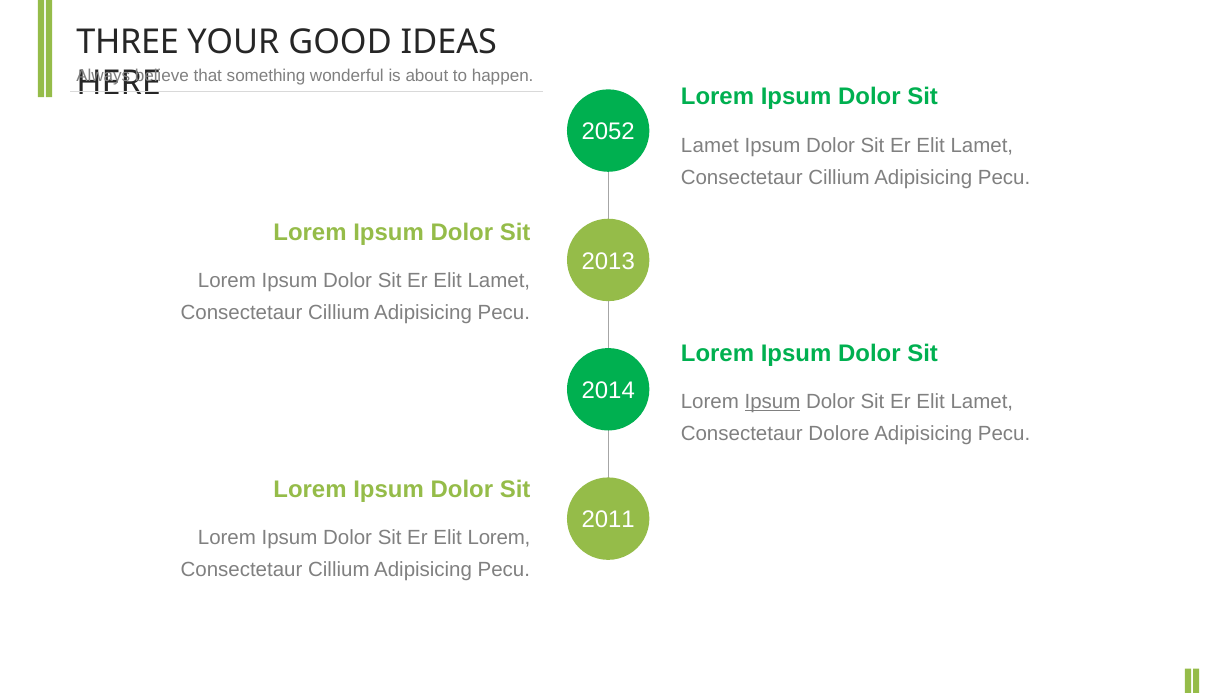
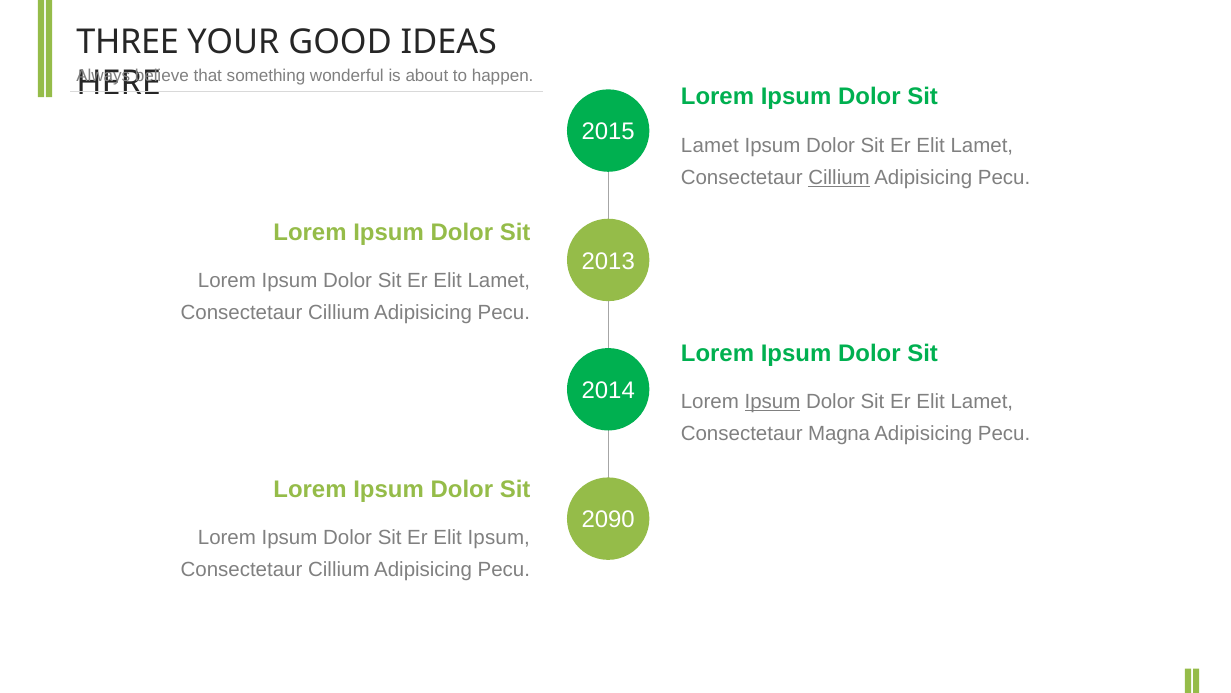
2052: 2052 -> 2015
Cillium at (839, 177) underline: none -> present
Dolore: Dolore -> Magna
2011: 2011 -> 2090
Elit Lorem: Lorem -> Ipsum
